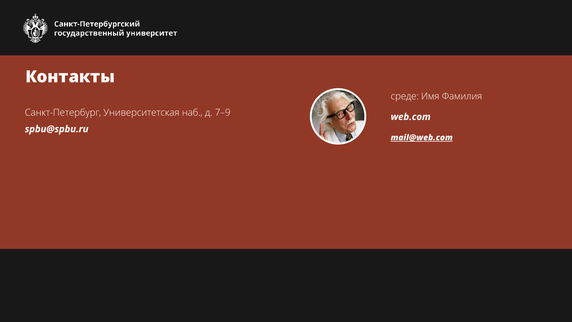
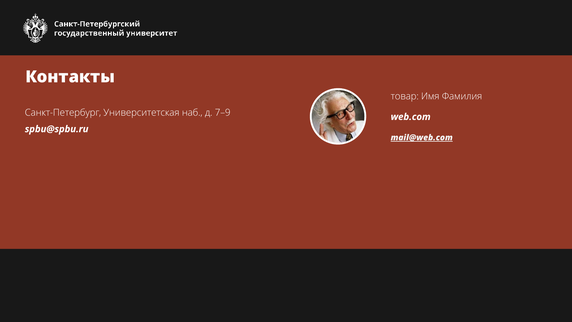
среде: среде -> товар
